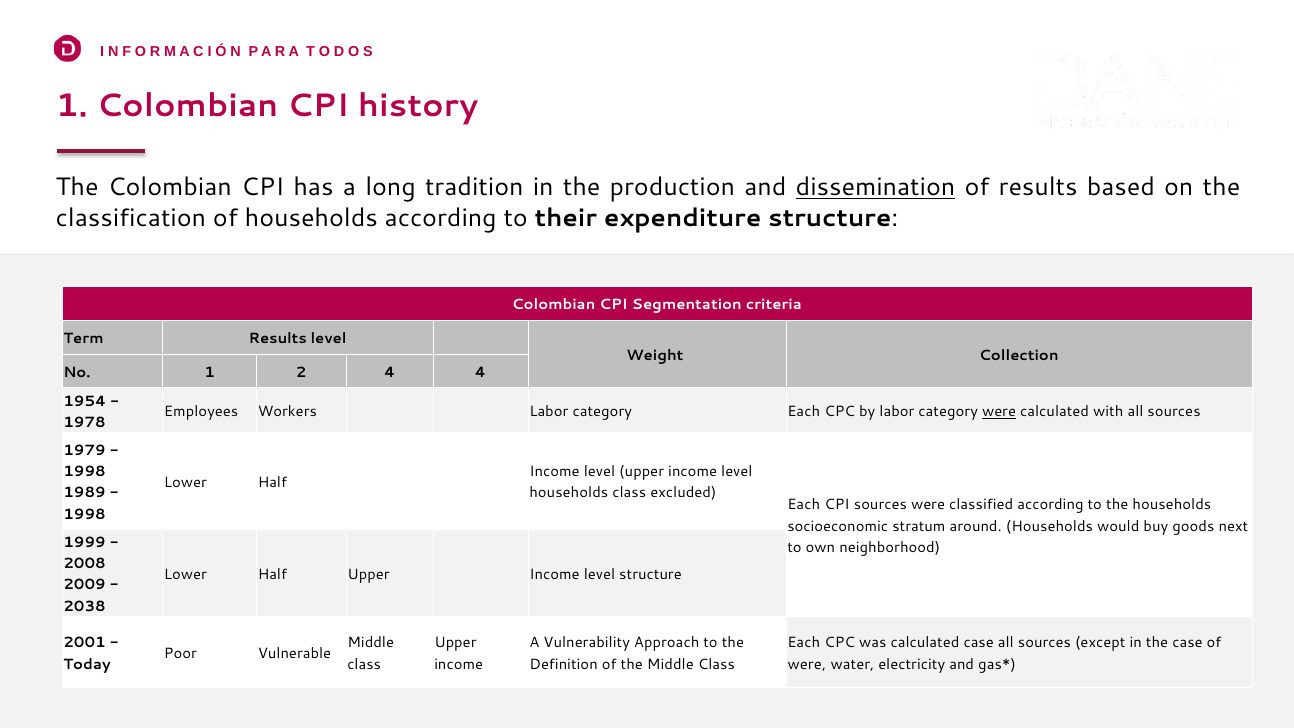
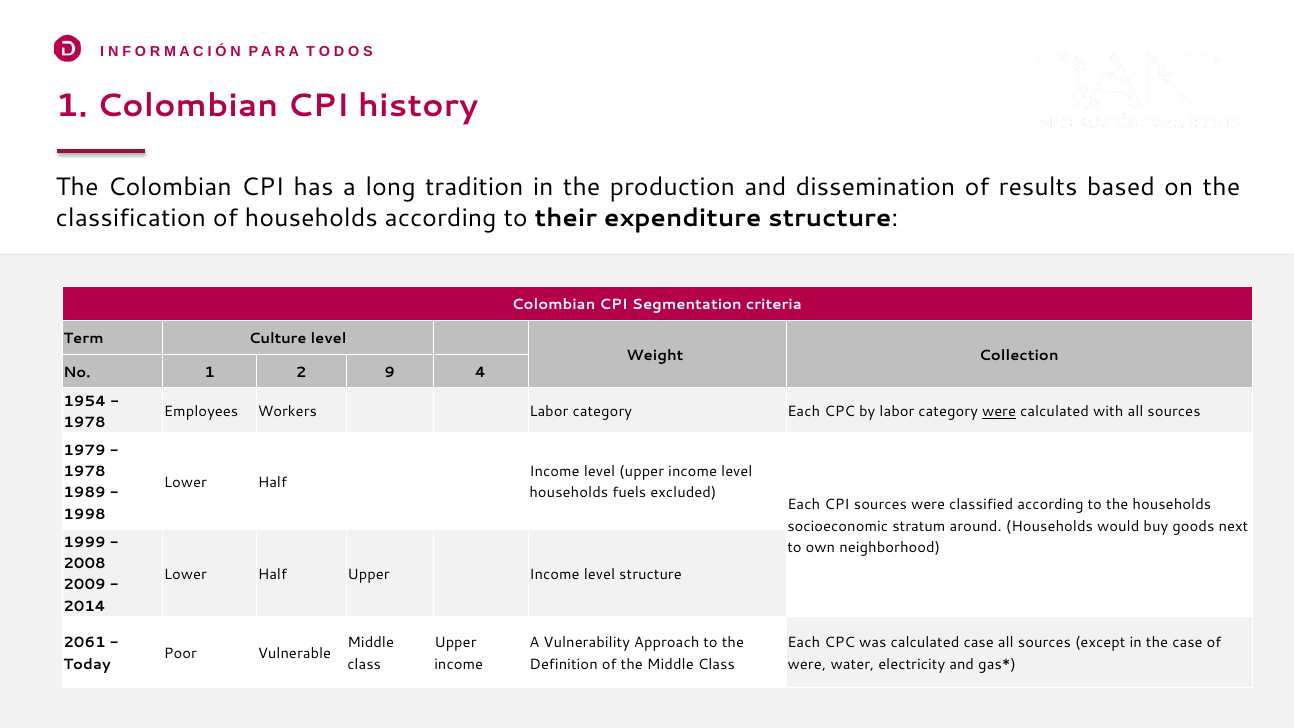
dissemination underline: present -> none
Term Results: Results -> Culture
2 4: 4 -> 9
1998 at (85, 472): 1998 -> 1978
households class: class -> fuels
2038: 2038 -> 2014
2001: 2001 -> 2061
